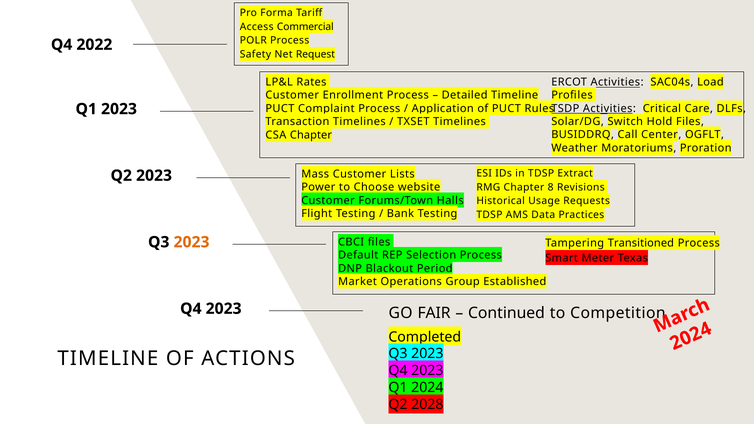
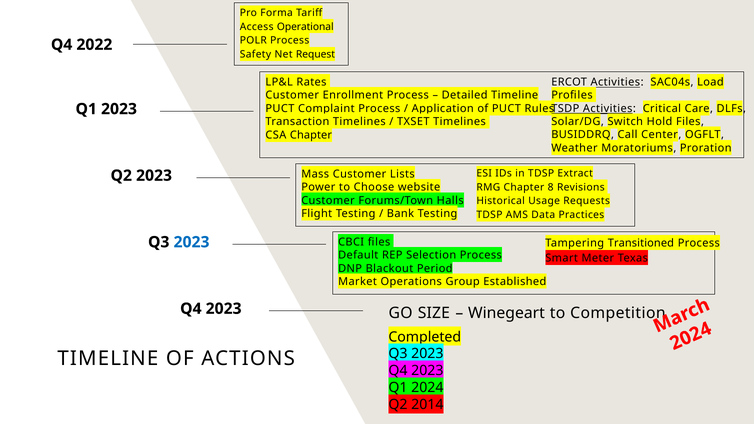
Commercial: Commercial -> Operational
2023 at (192, 242) colour: orange -> blue
FAIR: FAIR -> SIZE
Continued: Continued -> Winegeart
2028: 2028 -> 2014
